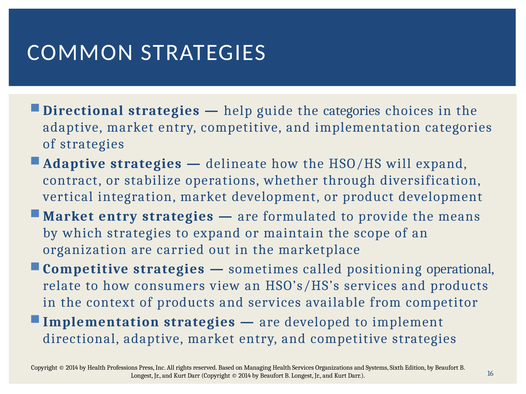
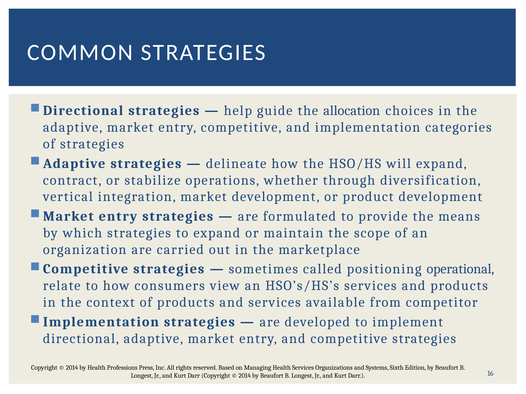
the categories: categories -> allocation
